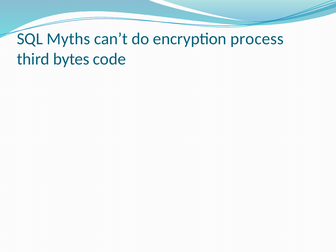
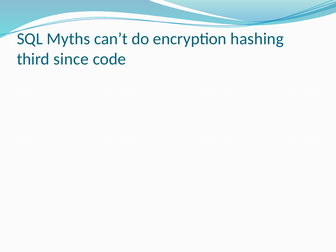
process: process -> hashing
bytes: bytes -> since
